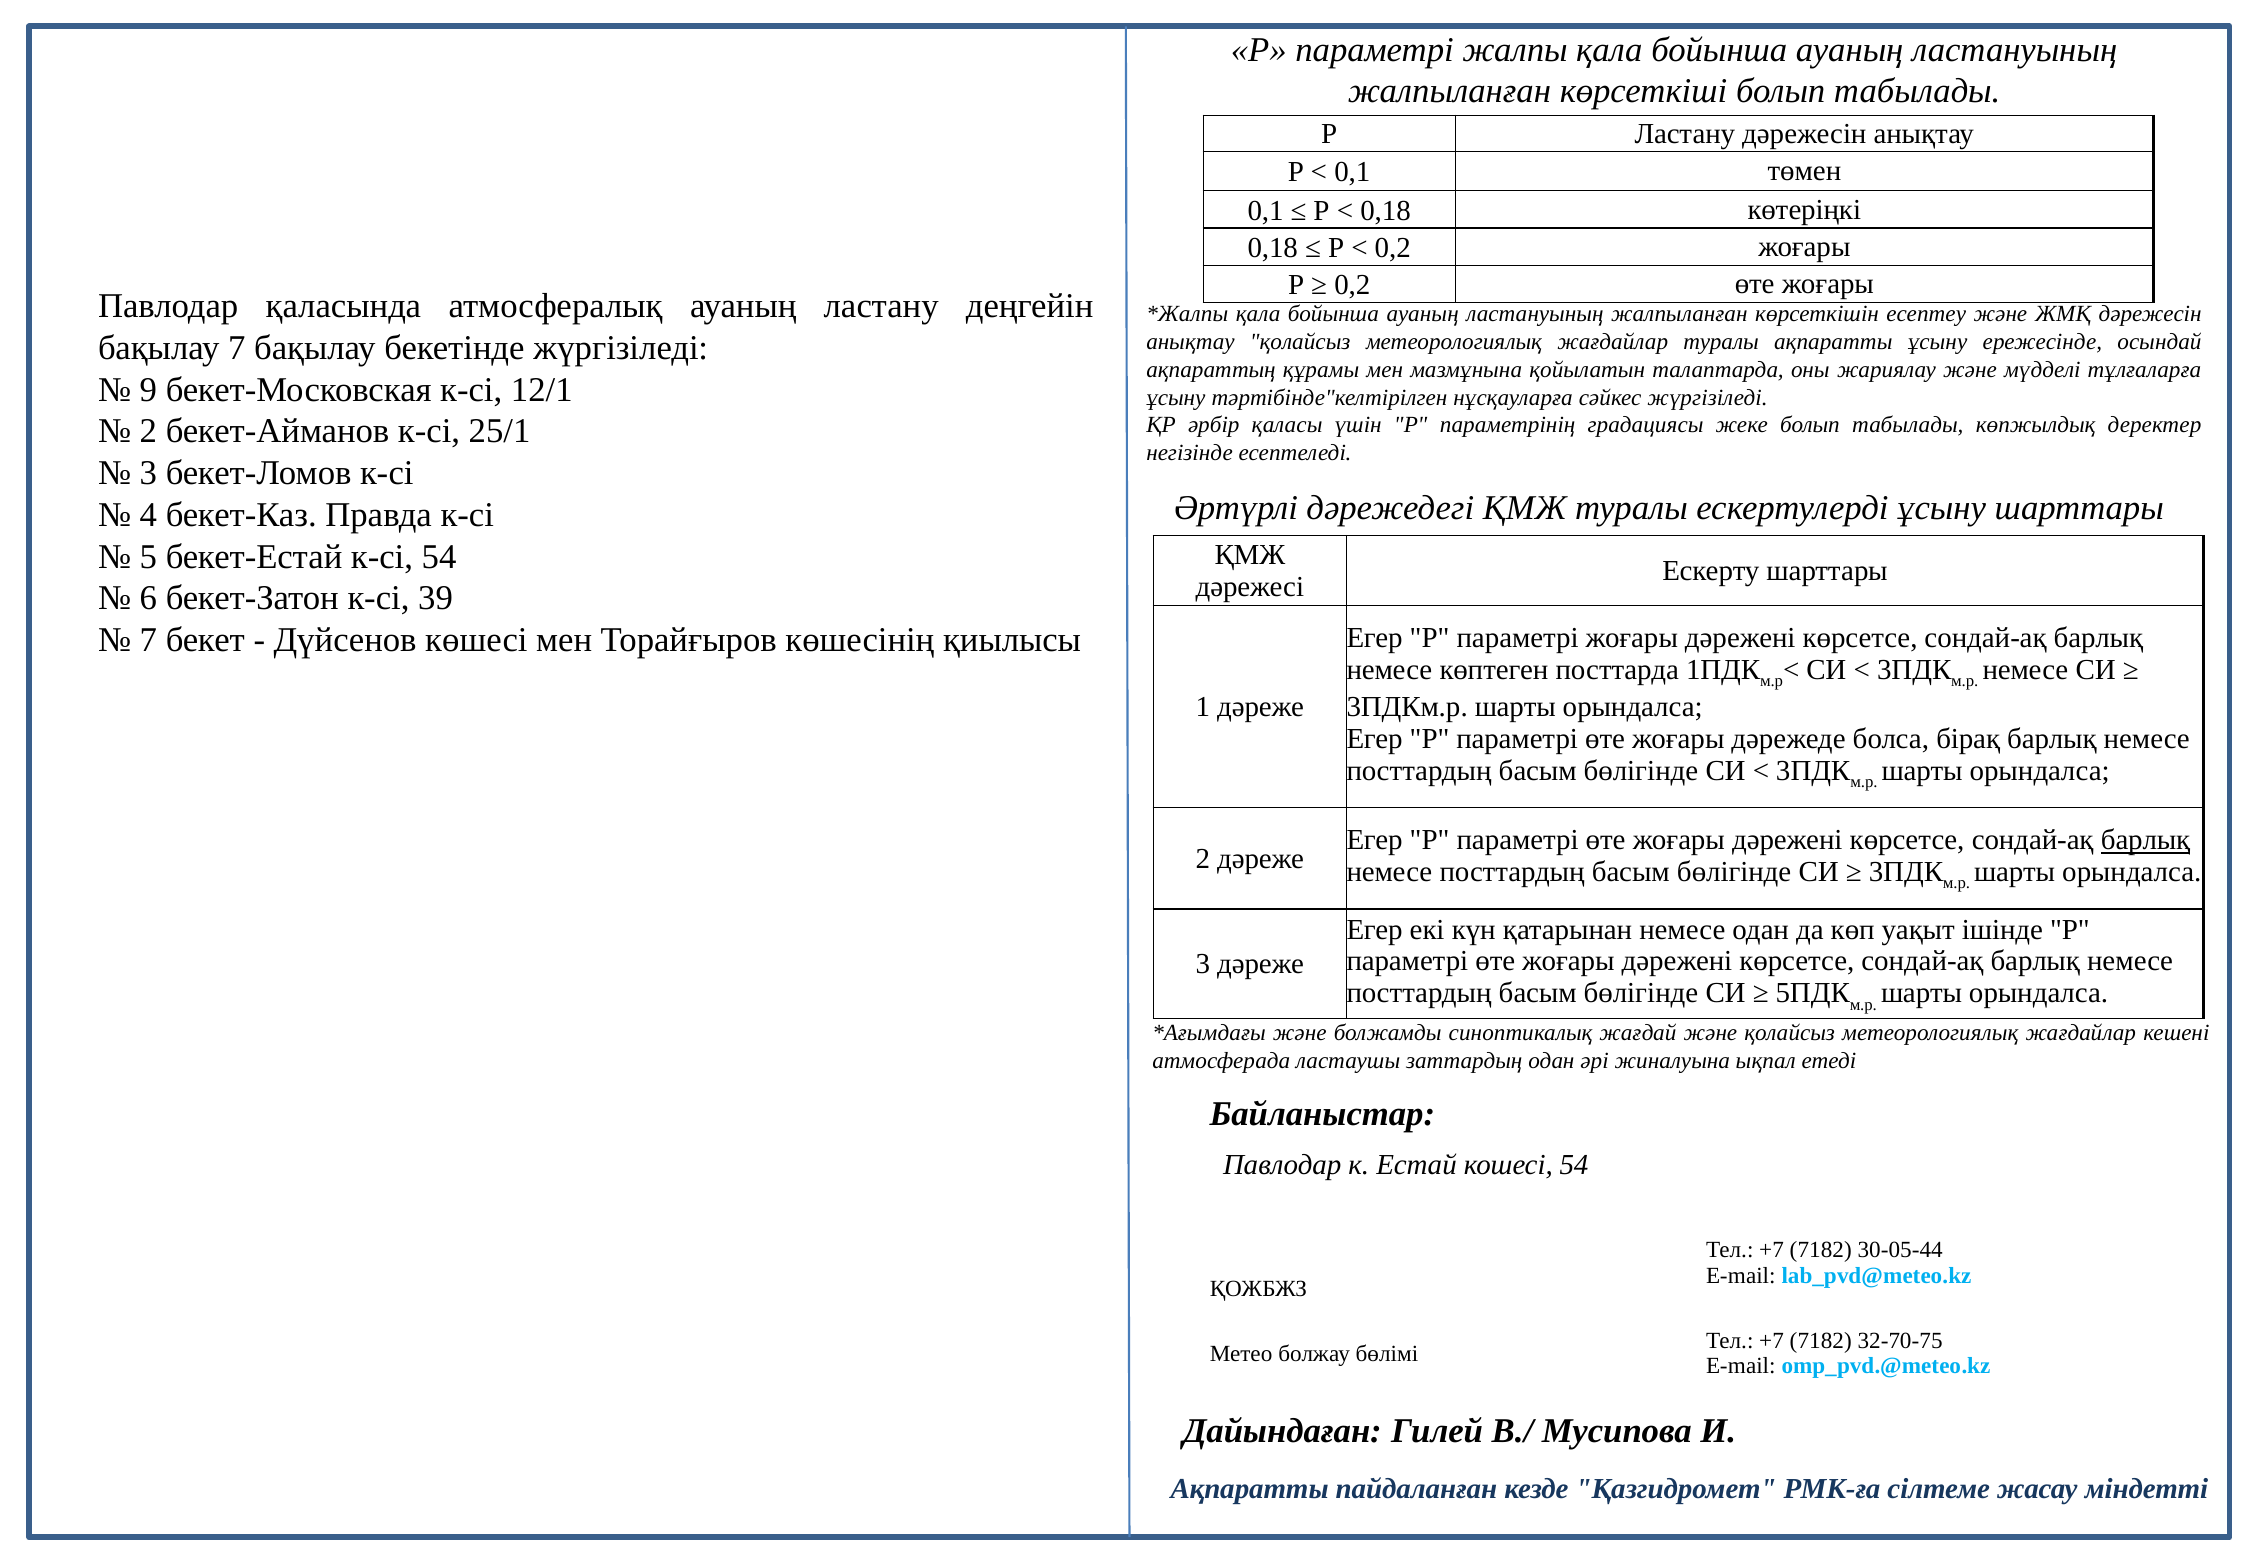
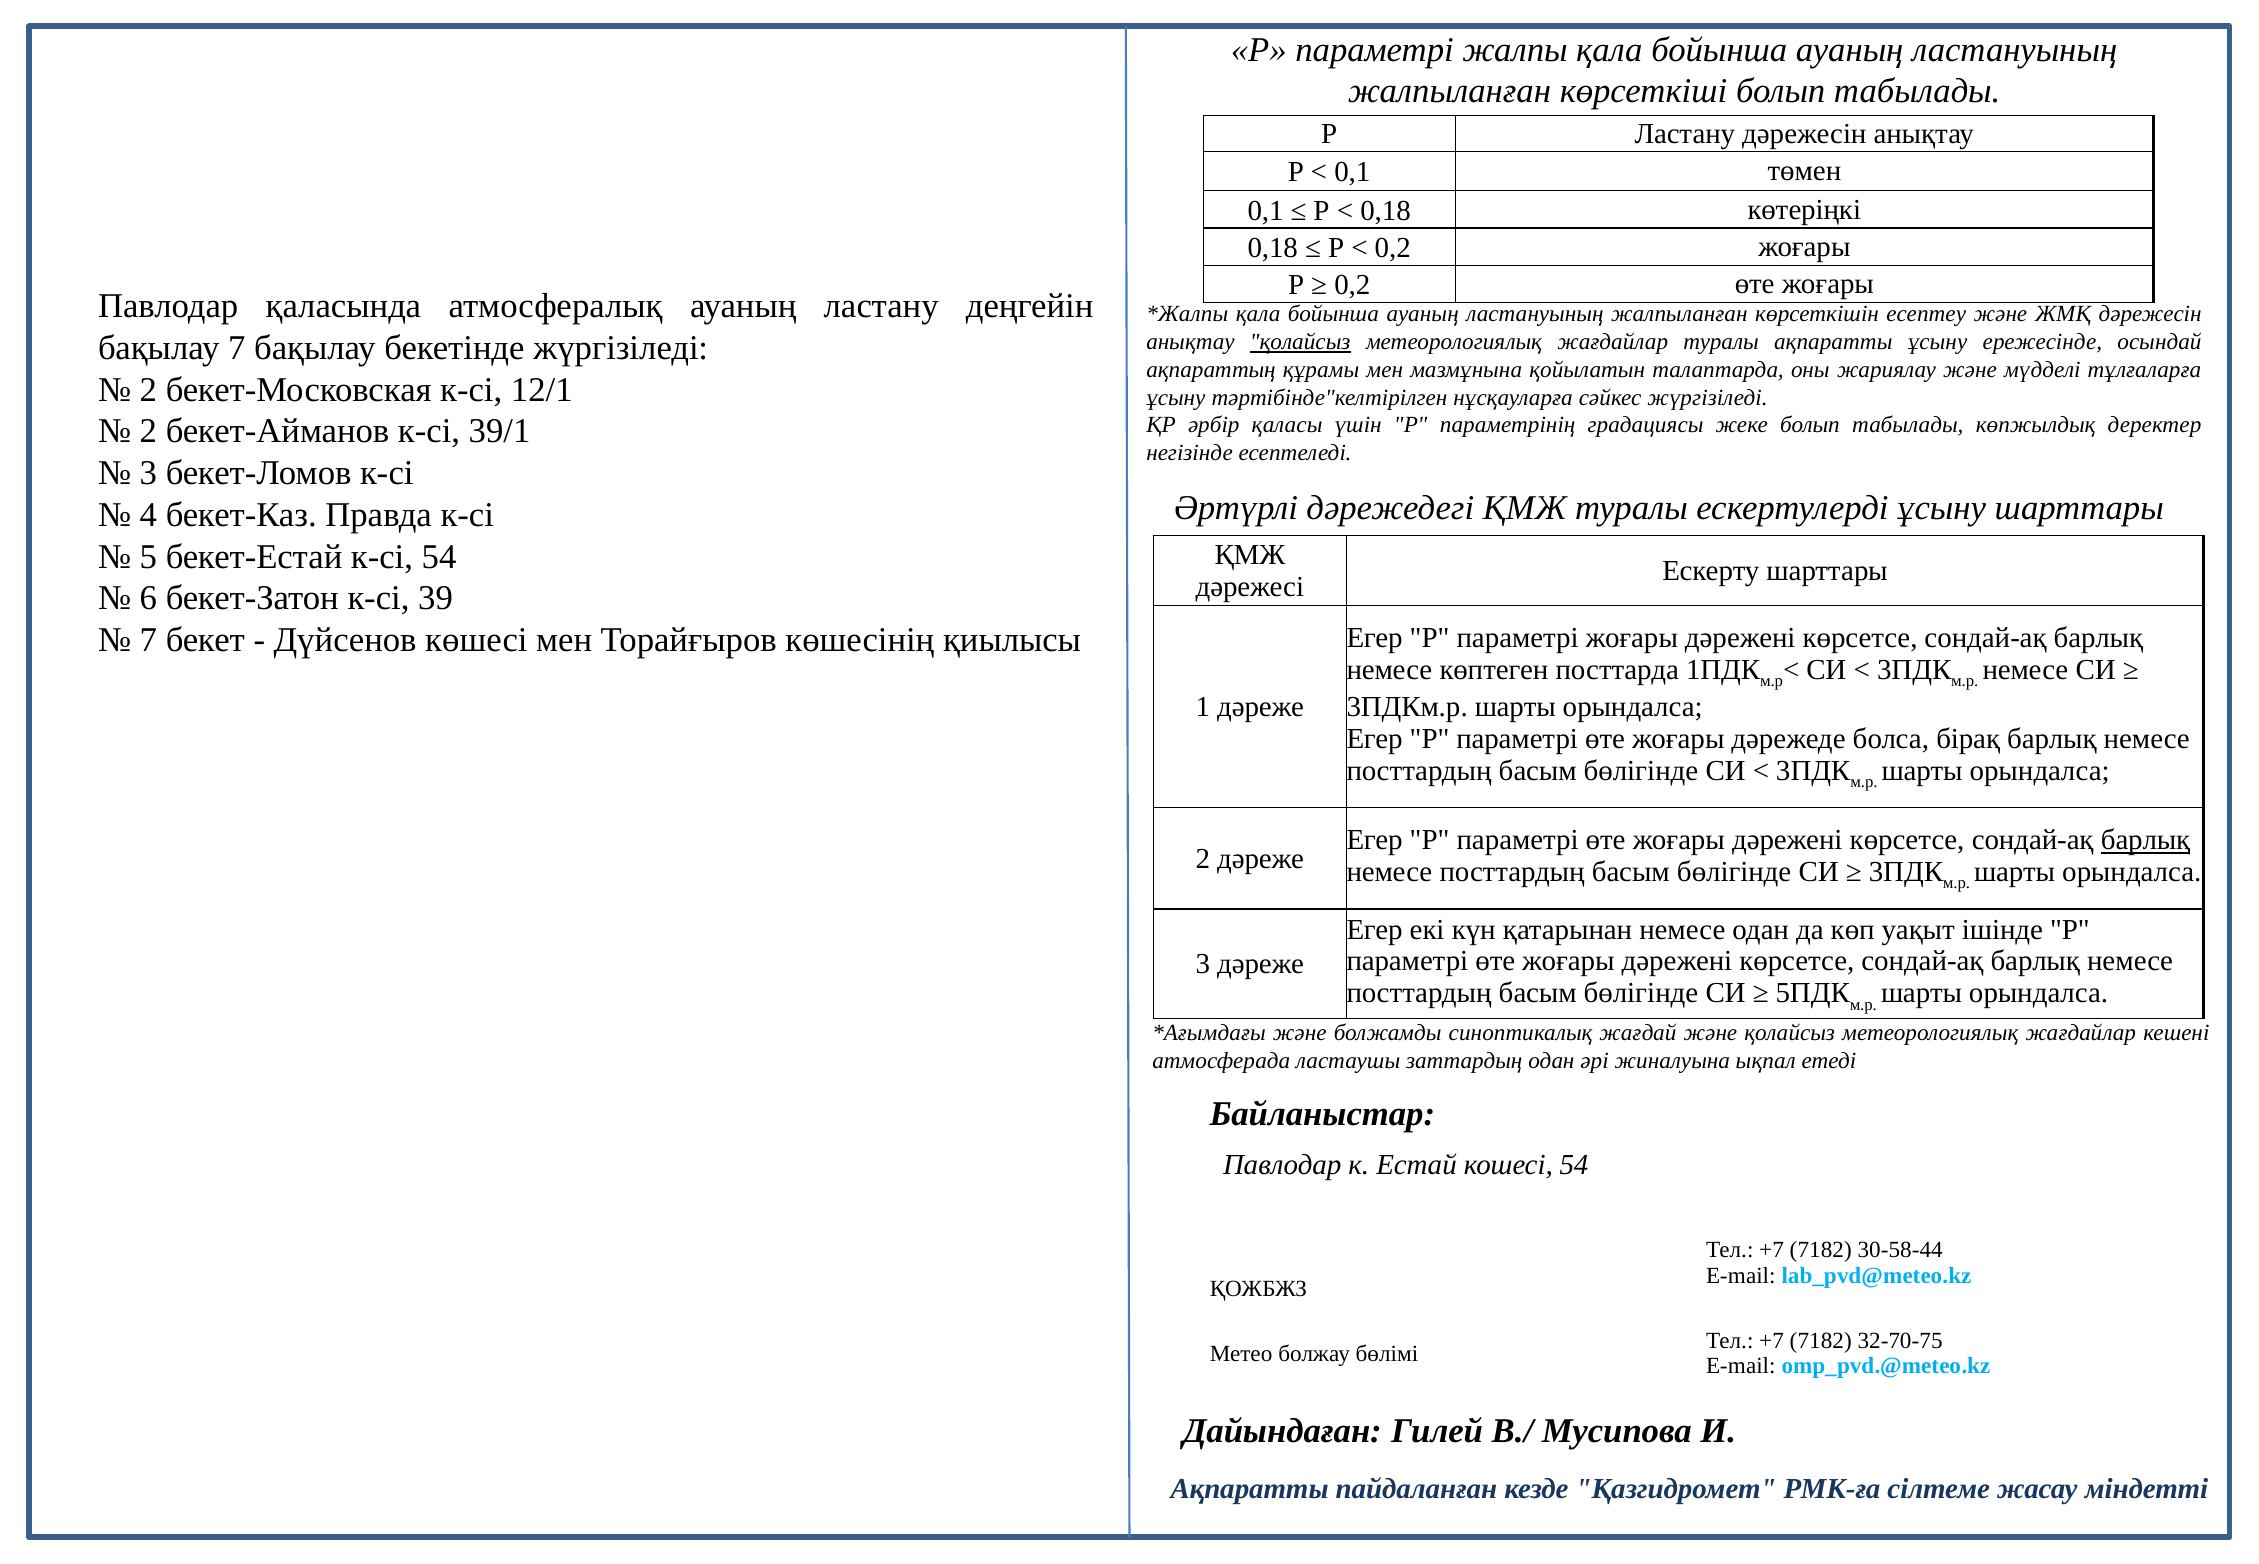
қолайсыз at (1300, 342) underline: none -> present
9 at (148, 390): 9 -> 2
25/1: 25/1 -> 39/1
30-05-44: 30-05-44 -> 30-58-44
